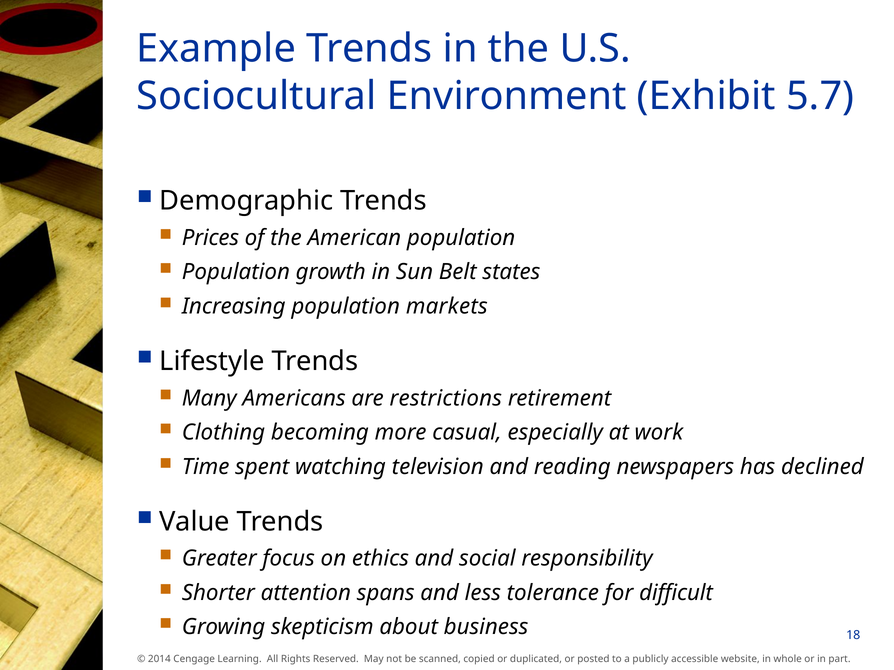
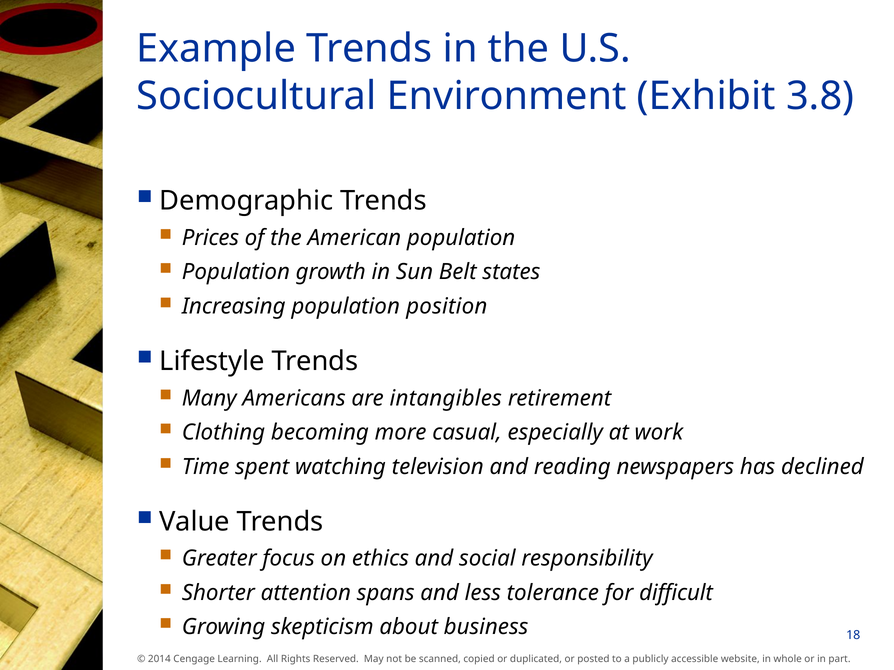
5.7: 5.7 -> 3.8
markets: markets -> position
restrictions: restrictions -> intangibles
